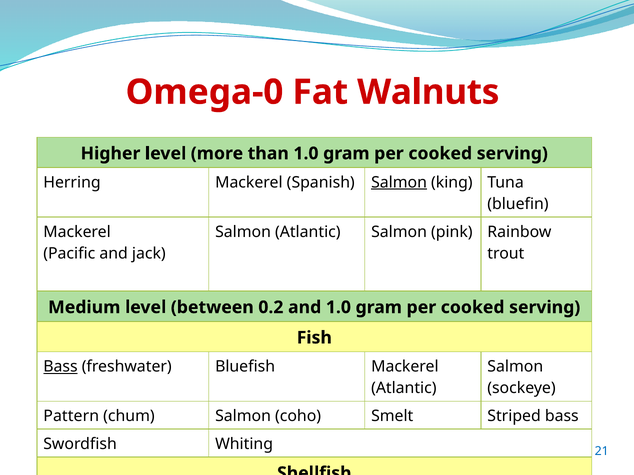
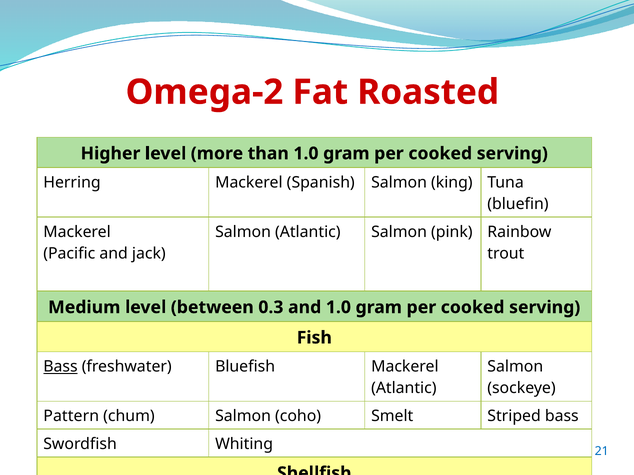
Omega-0: Omega-0 -> Omega-2
Walnuts: Walnuts -> Roasted
Salmon at (399, 183) underline: present -> none
0.2: 0.2 -> 0.3
